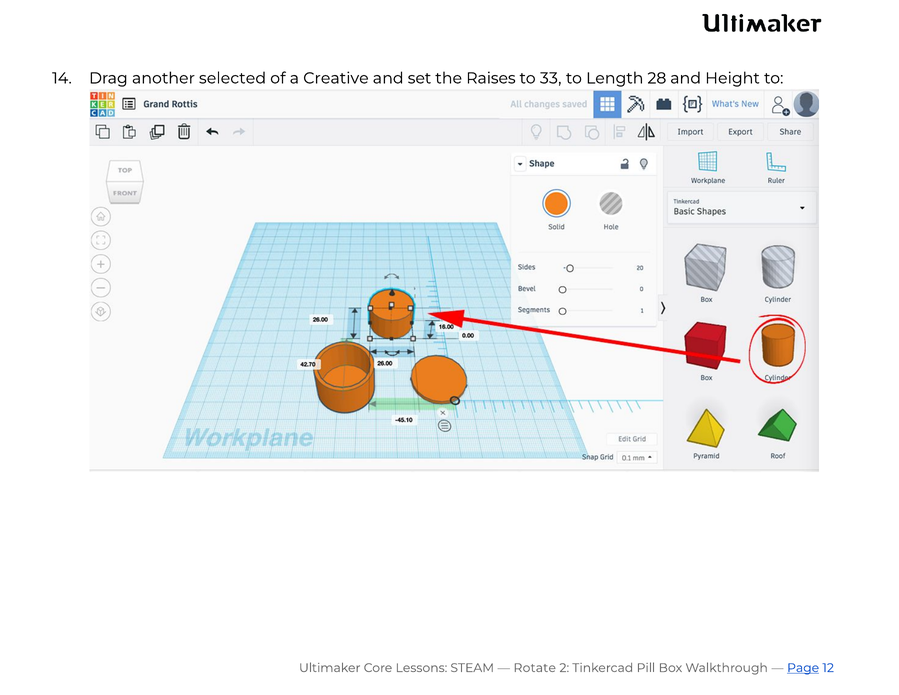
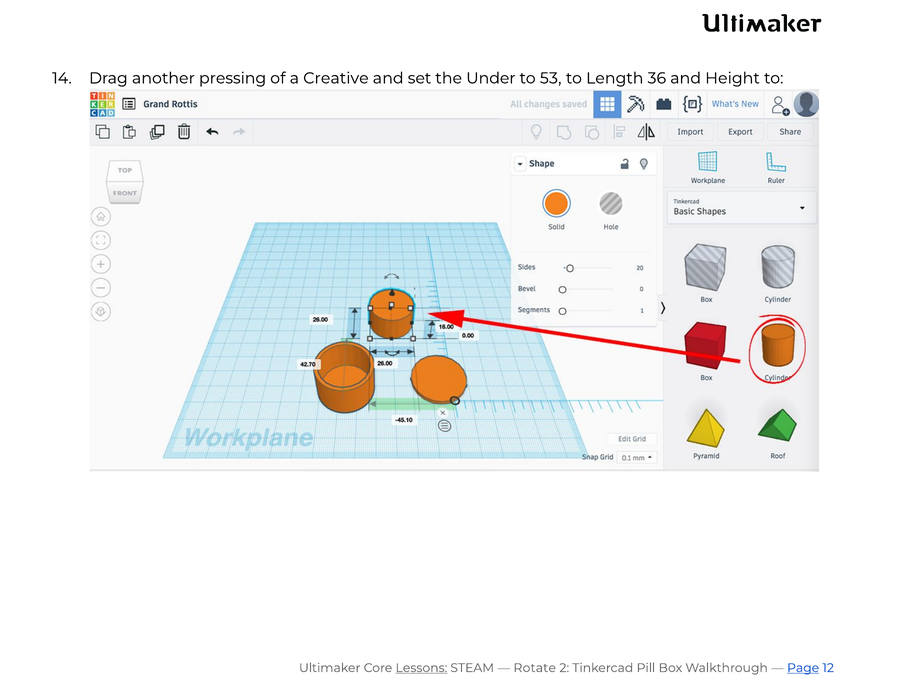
selected: selected -> pressing
Raises: Raises -> Under
33: 33 -> 53
28: 28 -> 36
Lessons underline: none -> present
